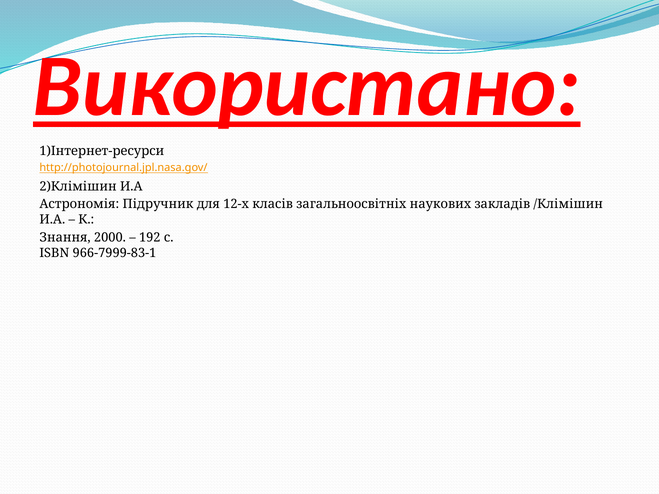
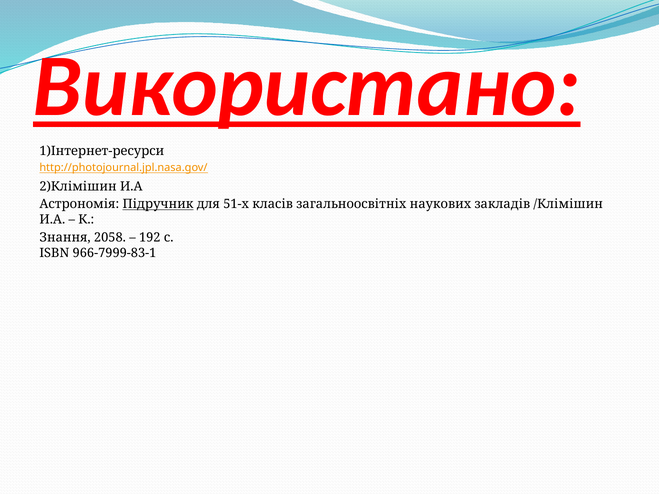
Підручник underline: none -> present
12-х: 12-х -> 51-х
2000: 2000 -> 2058
